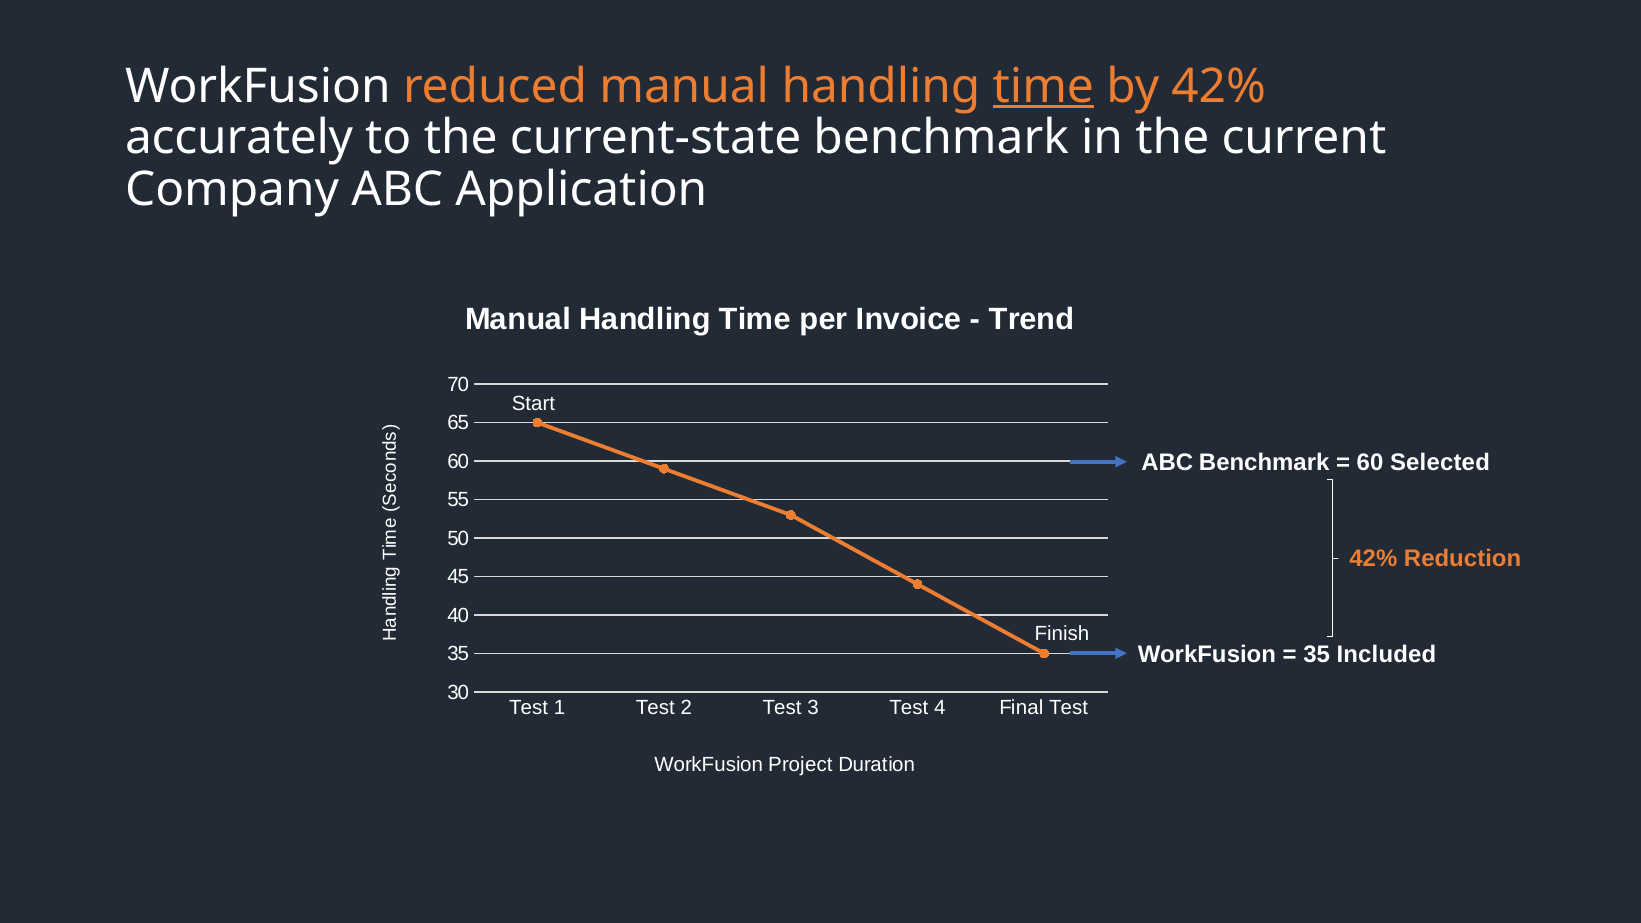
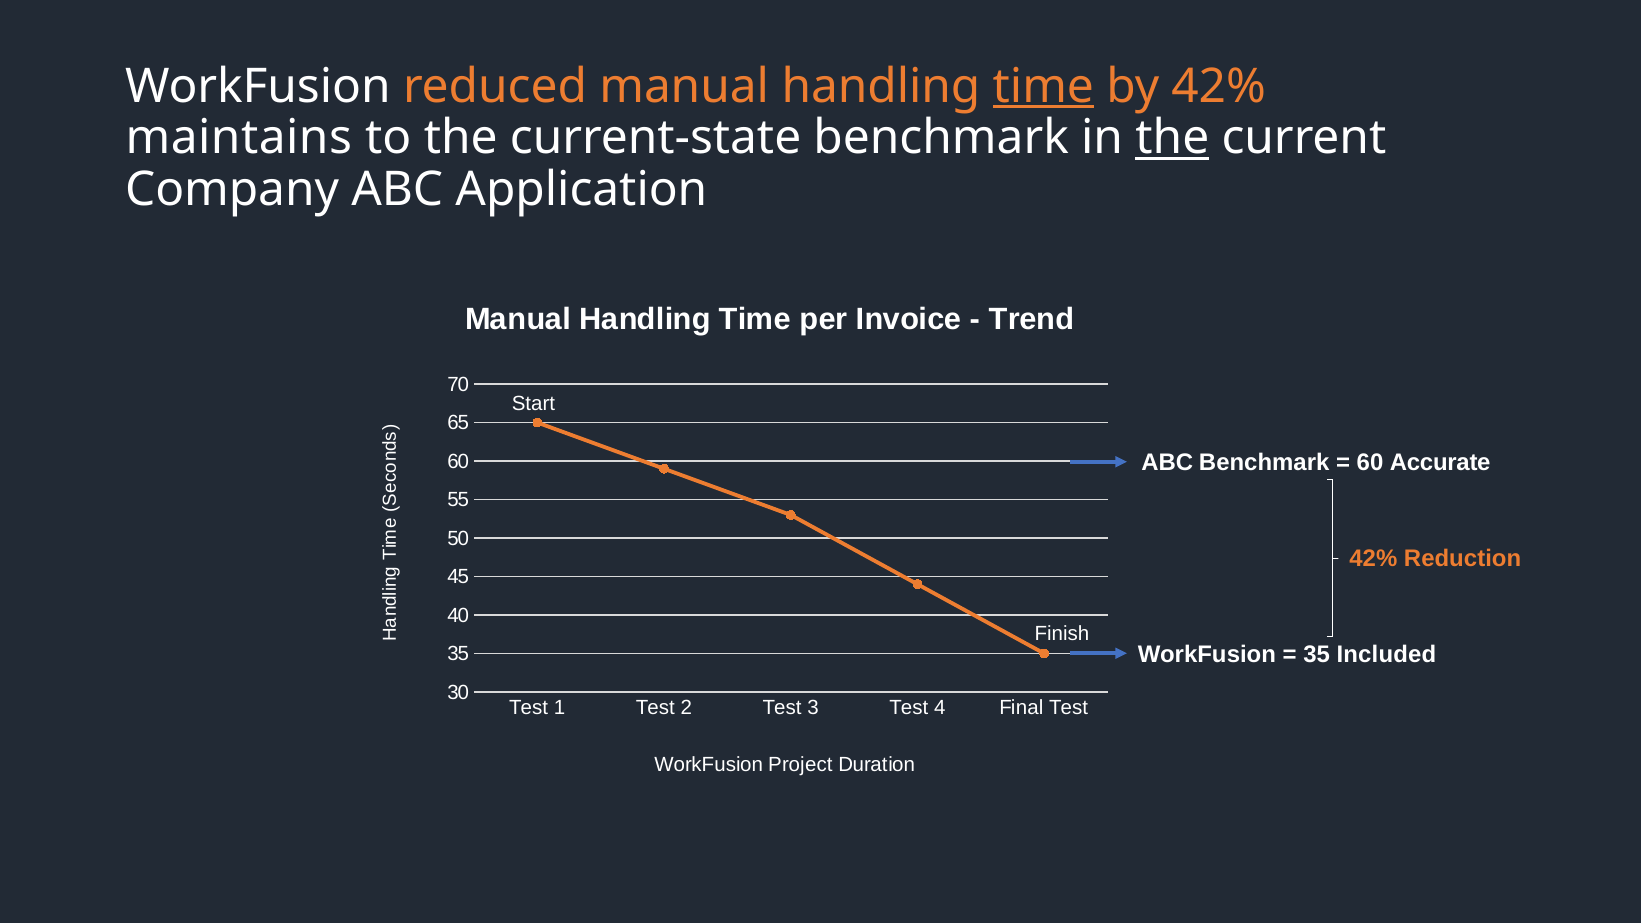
accurately: accurately -> maintains
the at (1172, 138) underline: none -> present
Selected: Selected -> Accurate
